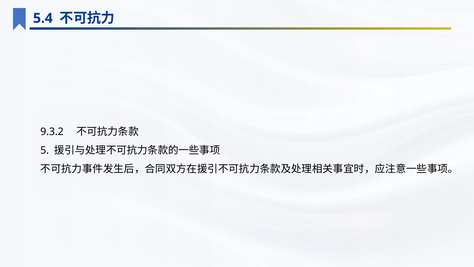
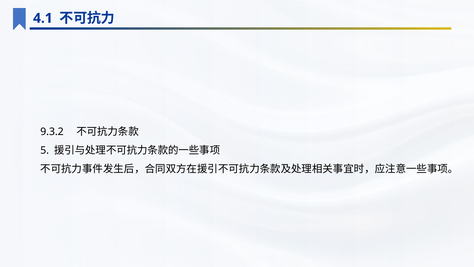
5.4: 5.4 -> 4.1
